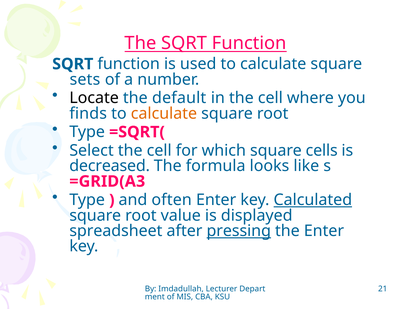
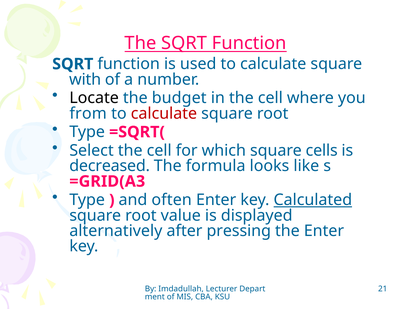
sets: sets -> with
default: default -> budget
finds: finds -> from
calculate at (164, 113) colour: orange -> red
spreadsheet: spreadsheet -> alternatively
pressing underline: present -> none
